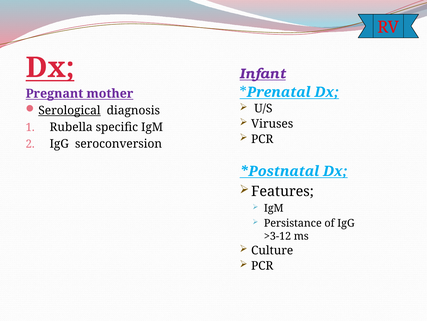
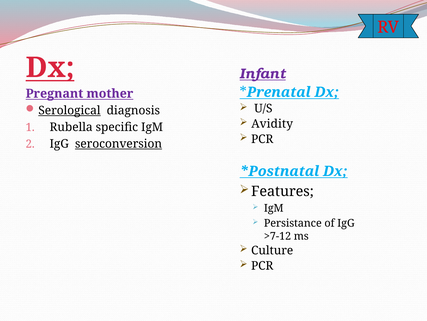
Viruses: Viruses -> Avidity
seroconversion underline: none -> present
>3-12: >3-12 -> >7-12
